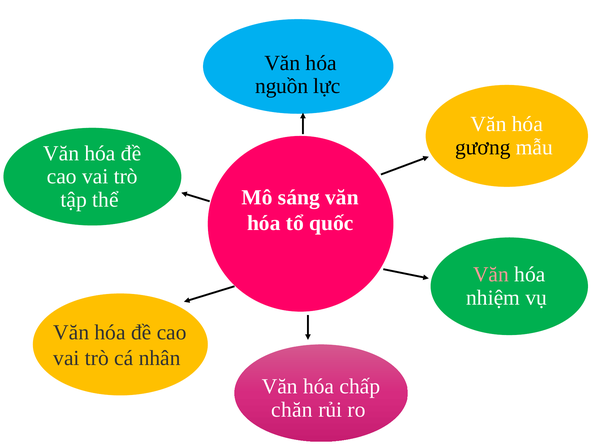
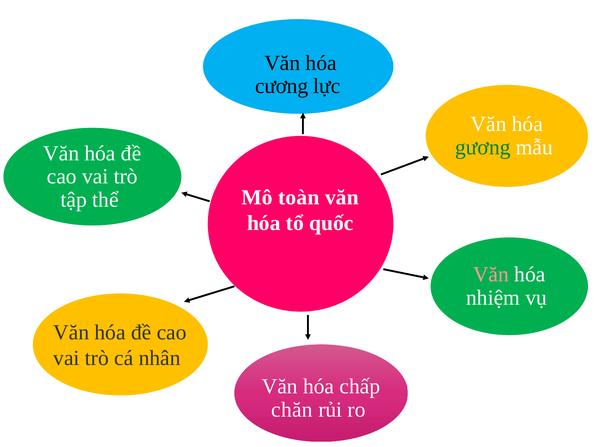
nguồn: nguồn -> cương
gương colour: black -> green
sáng: sáng -> toàn
